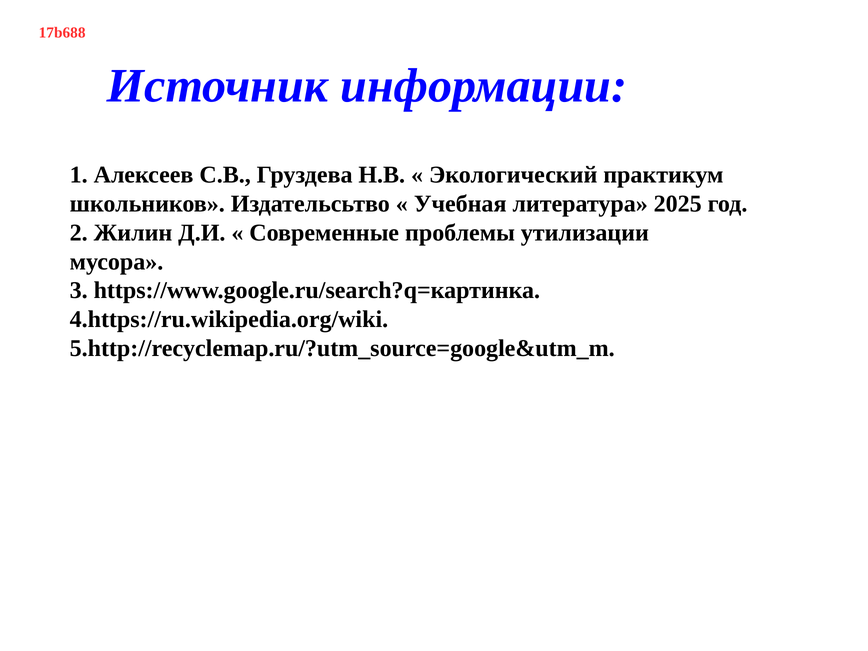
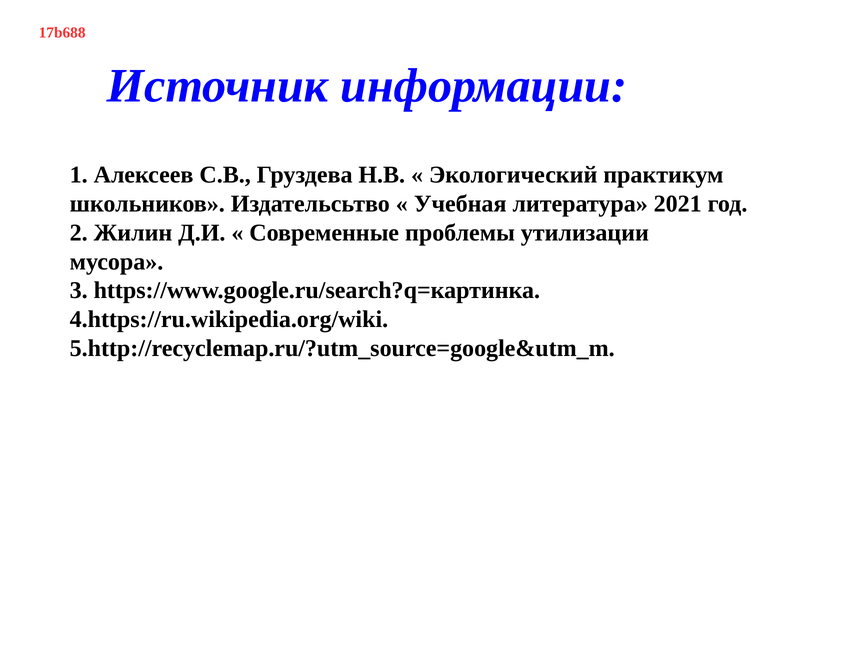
2025: 2025 -> 2021
